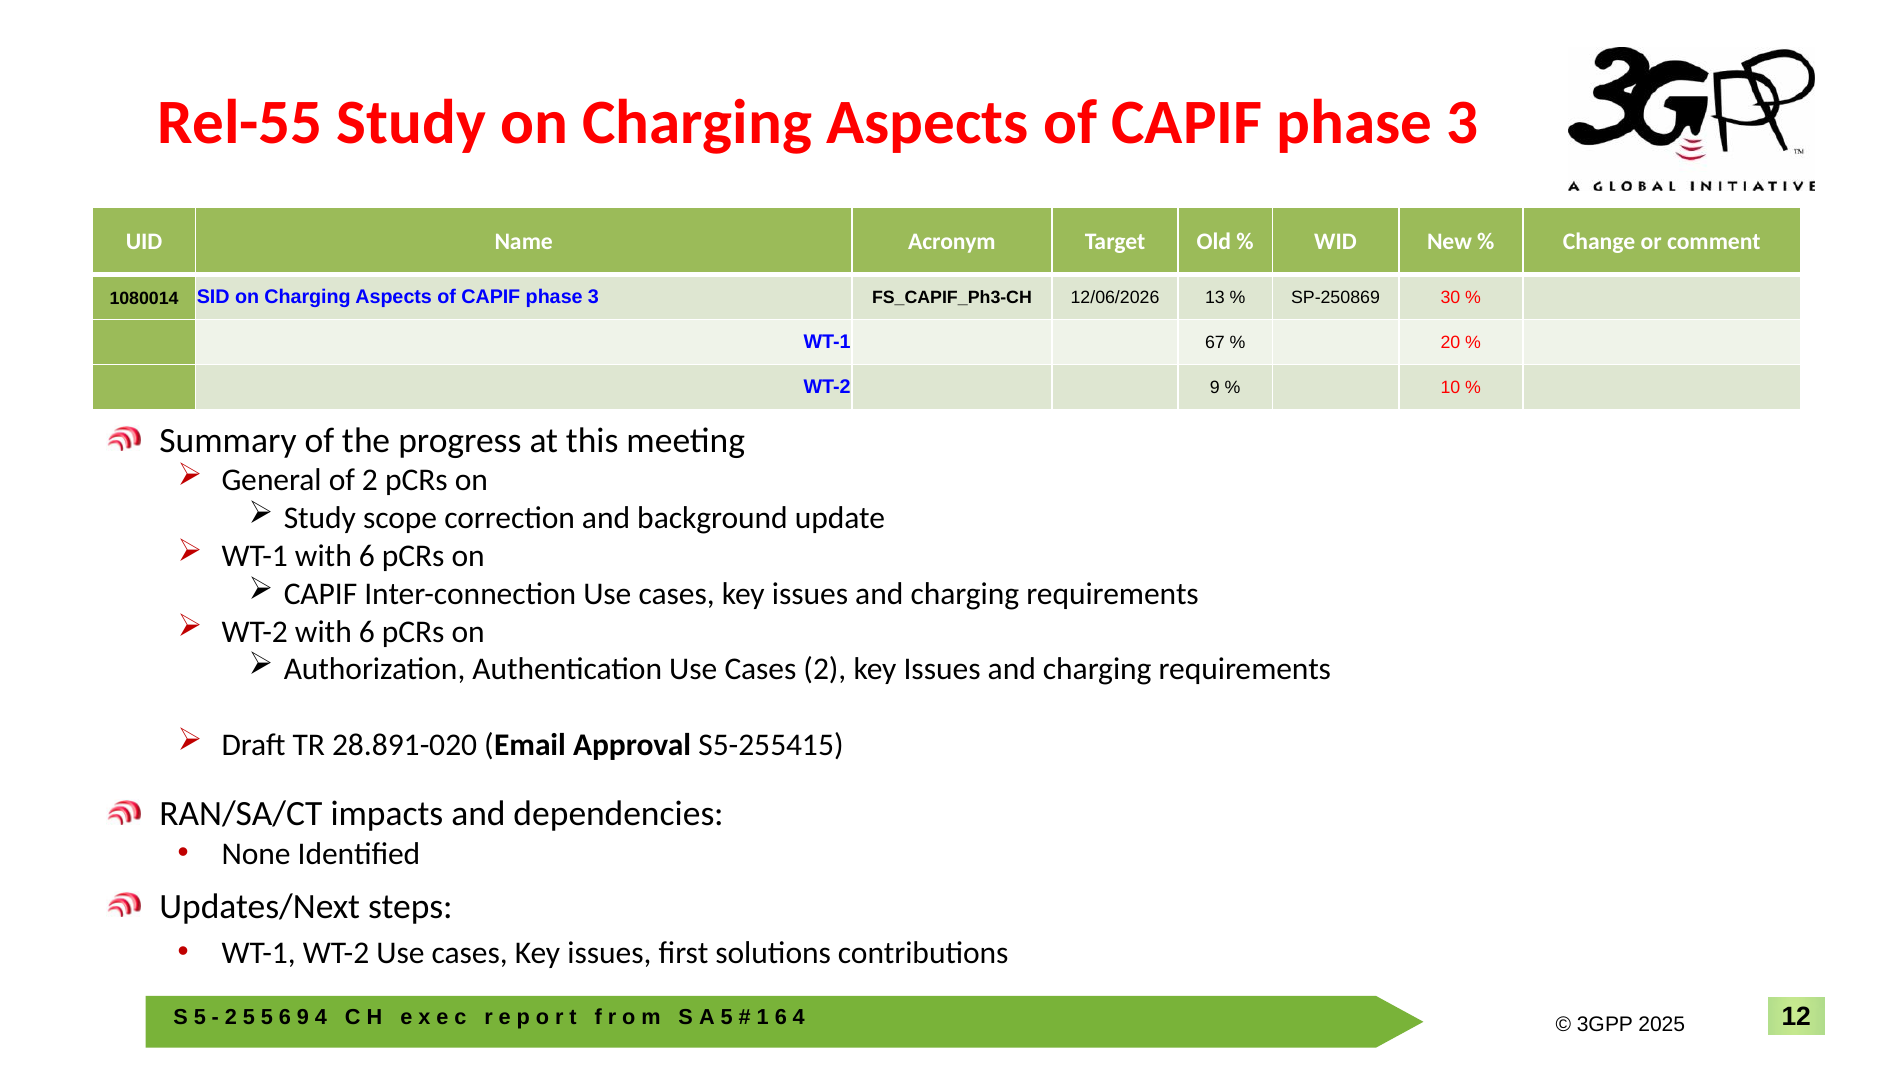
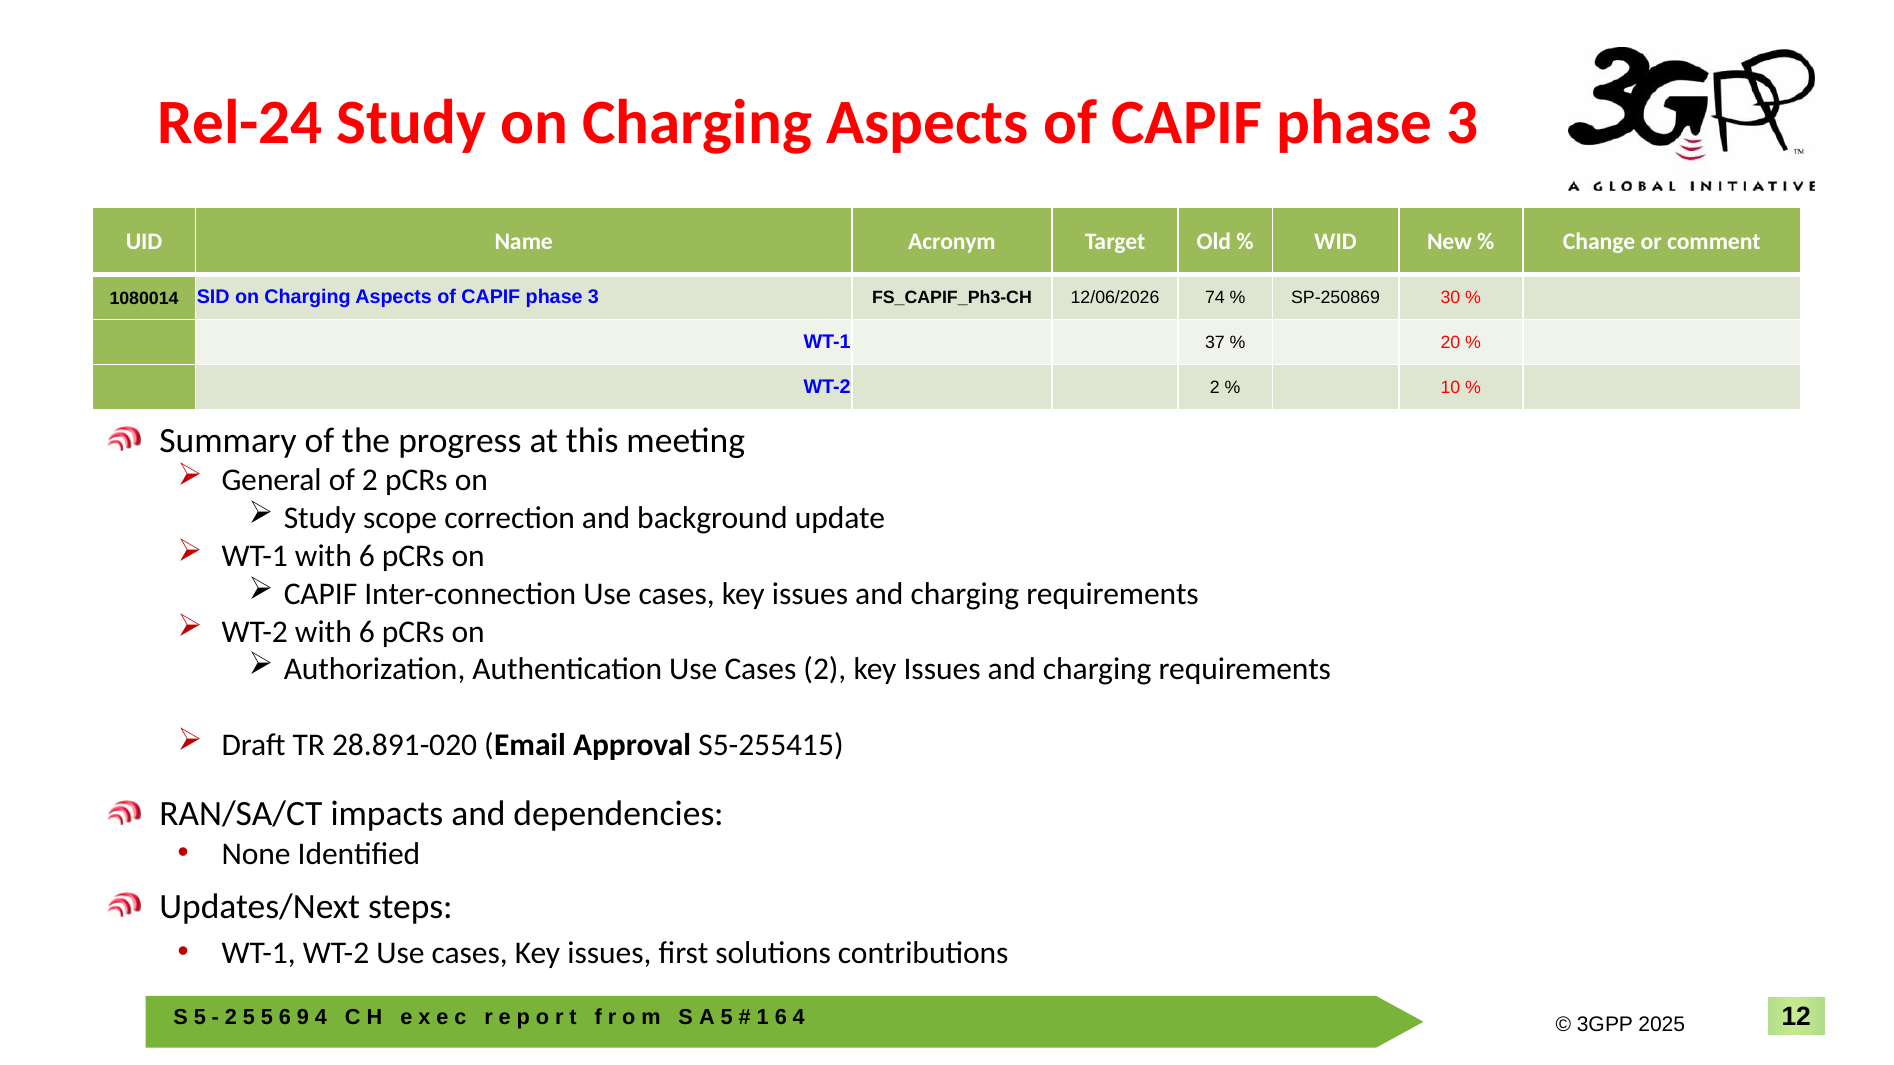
Rel-55: Rel-55 -> Rel-24
13: 13 -> 74
67: 67 -> 37
WT-2 9: 9 -> 2
